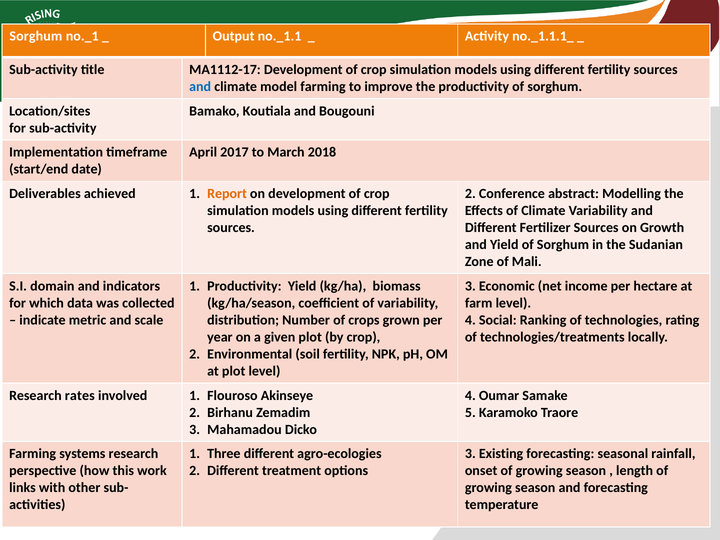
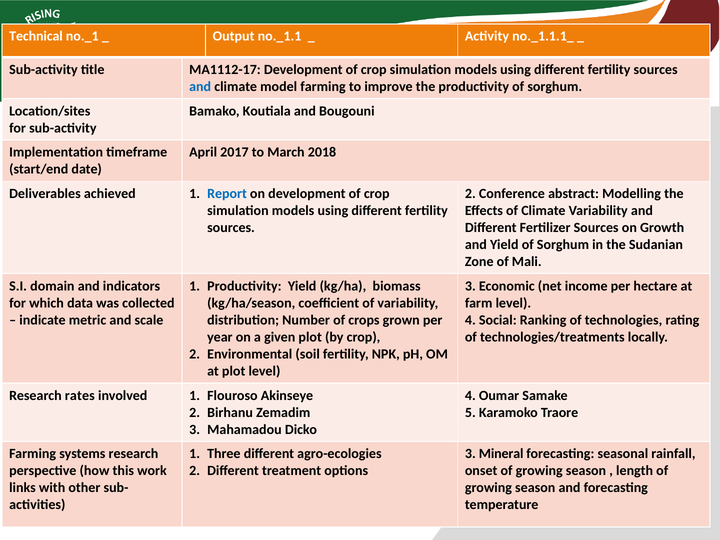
Sorghum at (36, 36): Sorghum -> Technical
Report colour: orange -> blue
Existing: Existing -> Mineral
